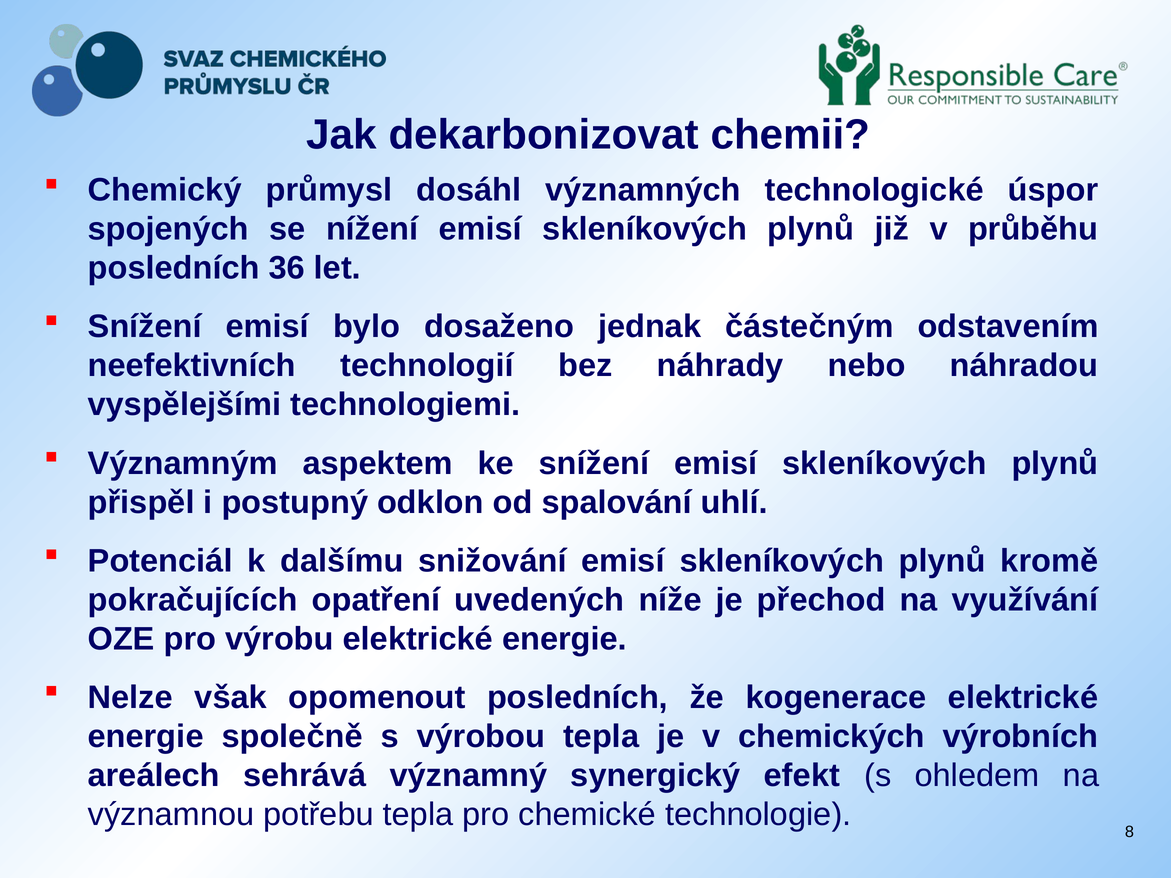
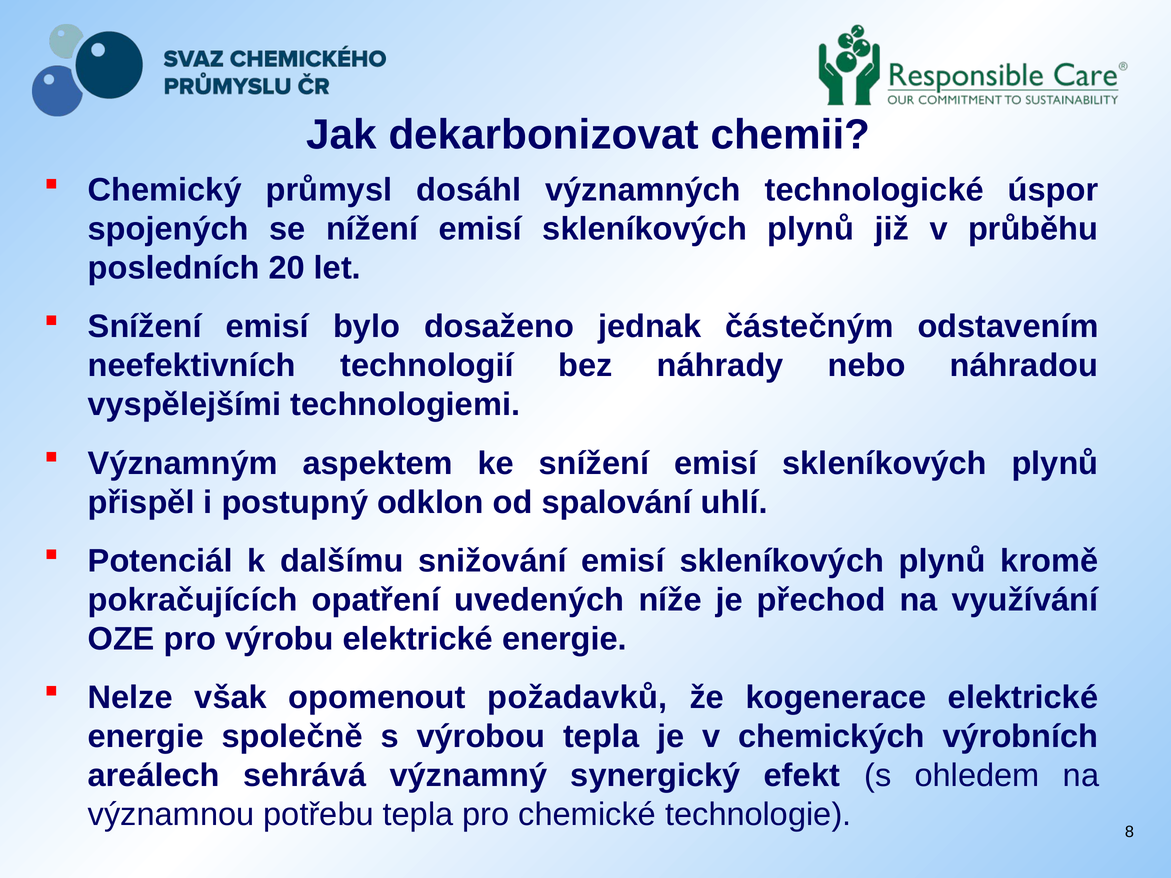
36: 36 -> 20
opomenout posledních: posledních -> požadavků
